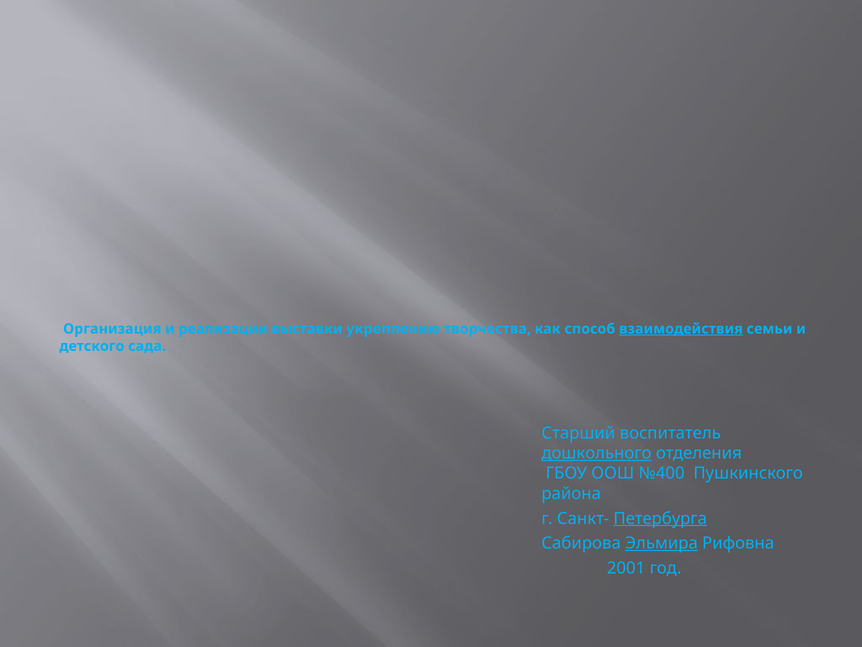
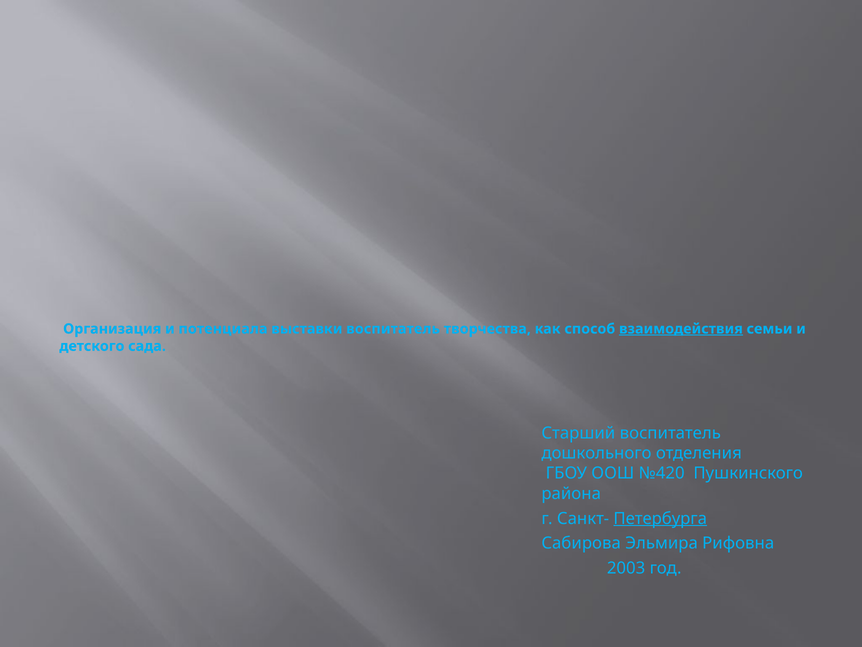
реализации: реализации -> потенциала
выставки укреплению: укреплению -> воспитатель
дошкольного underline: present -> none
№400: №400 -> №420
Эльмира underline: present -> none
2001: 2001 -> 2003
